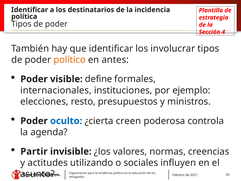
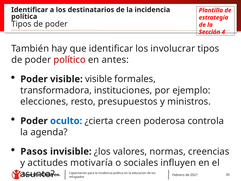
político colour: orange -> red
visible define: define -> visible
internacionales: internacionales -> transformadora
Partir: Partir -> Pasos
utilizando: utilizando -> motivaría
